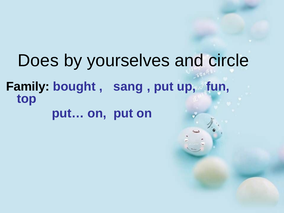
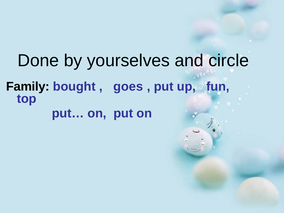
Does: Does -> Done
sang: sang -> goes
